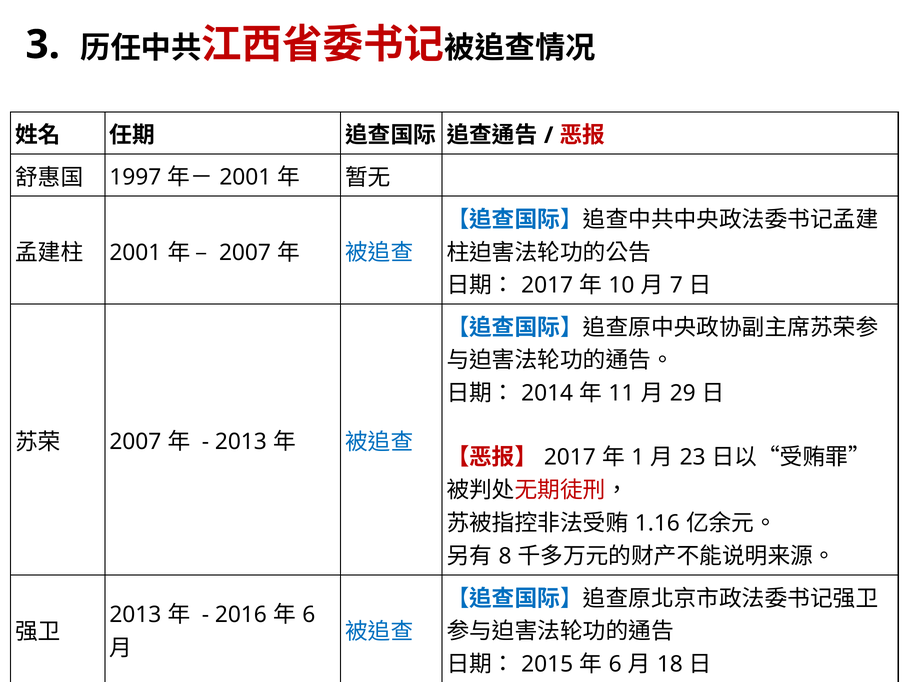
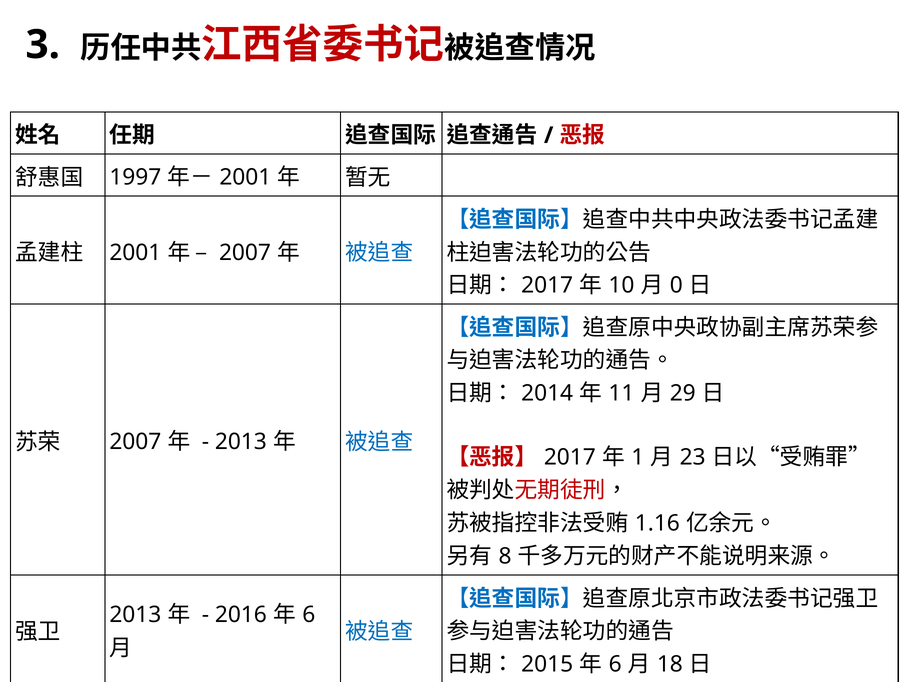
7: 7 -> 0
